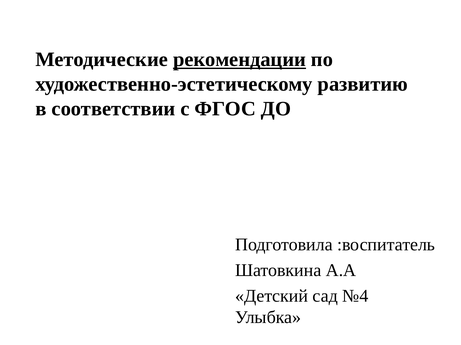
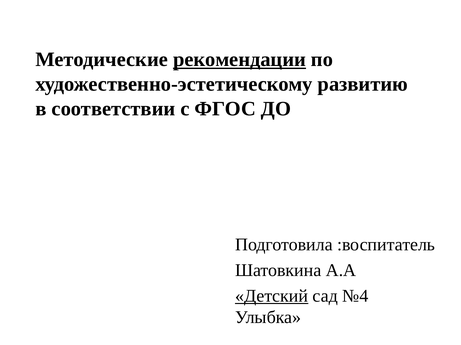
Детский underline: none -> present
